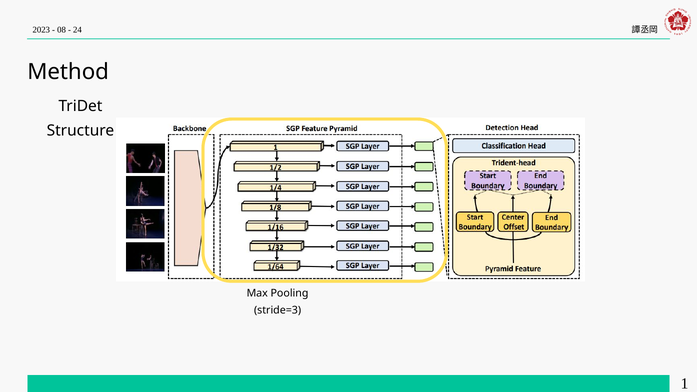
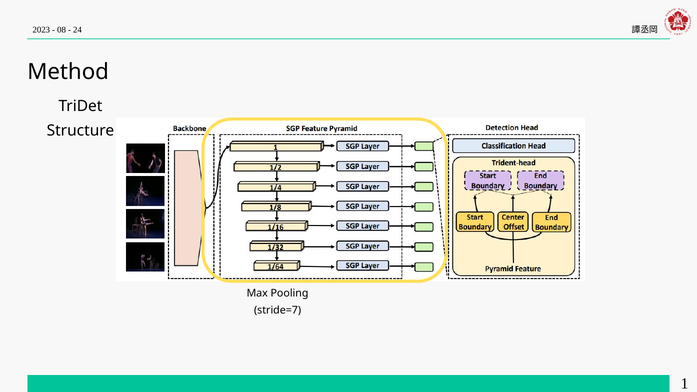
stride=3: stride=3 -> stride=7
